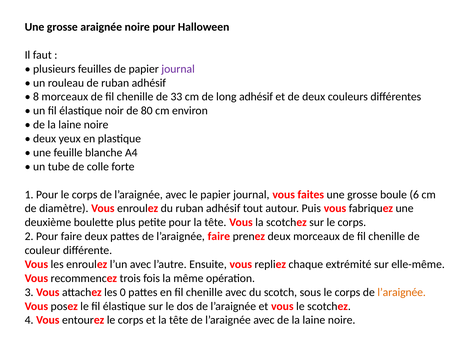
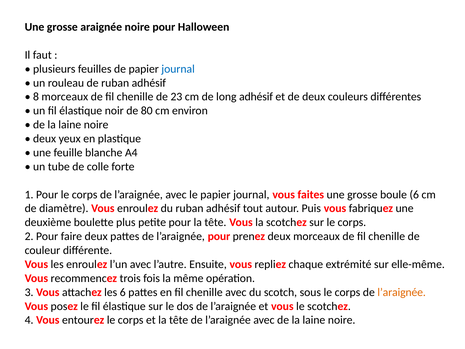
journal at (178, 69) colour: purple -> blue
33: 33 -> 23
l’araignée faire: faire -> pour
les 0: 0 -> 6
